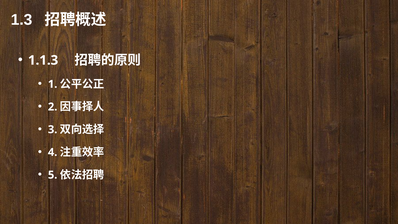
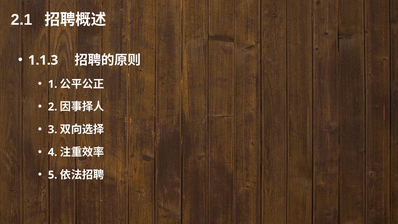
1.3: 1.3 -> 2.1
